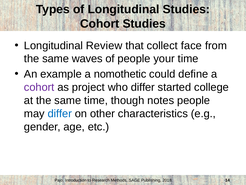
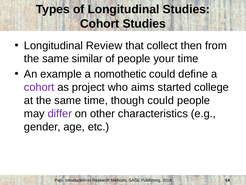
face: face -> then
waves: waves -> similar
who differ: differ -> aims
though notes: notes -> could
differ at (60, 113) colour: blue -> purple
